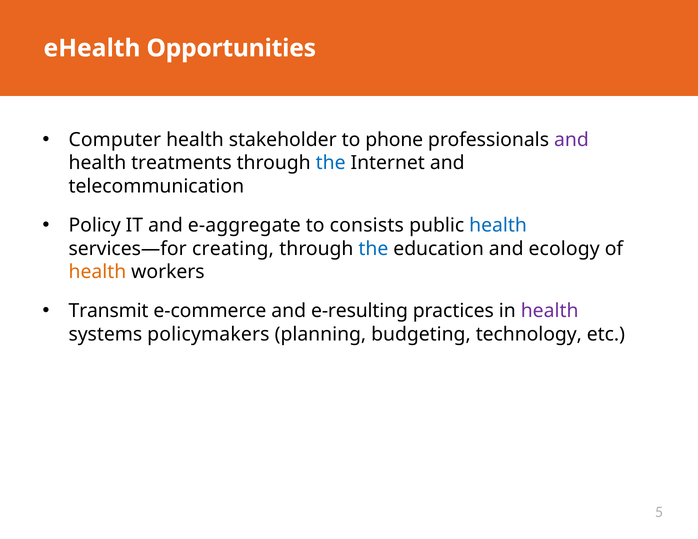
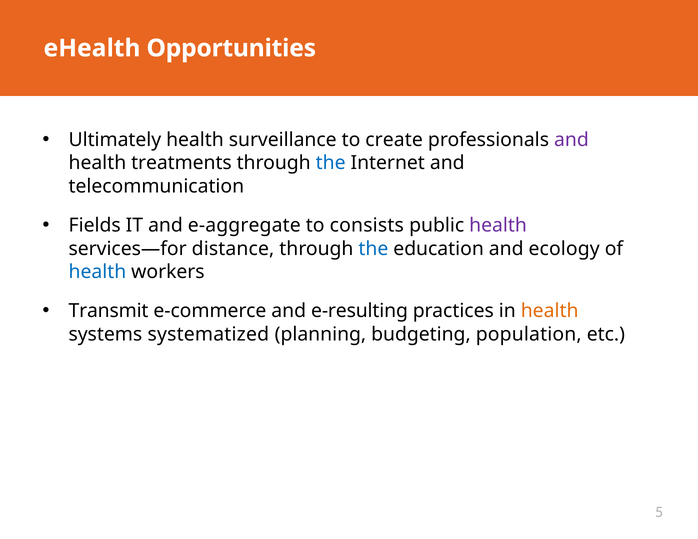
Computer: Computer -> Ultimately
stakeholder: stakeholder -> surveillance
phone: phone -> create
Policy: Policy -> Fields
health at (498, 226) colour: blue -> purple
creating: creating -> distance
health at (97, 272) colour: orange -> blue
health at (550, 311) colour: purple -> orange
policymakers: policymakers -> systematized
technology: technology -> population
